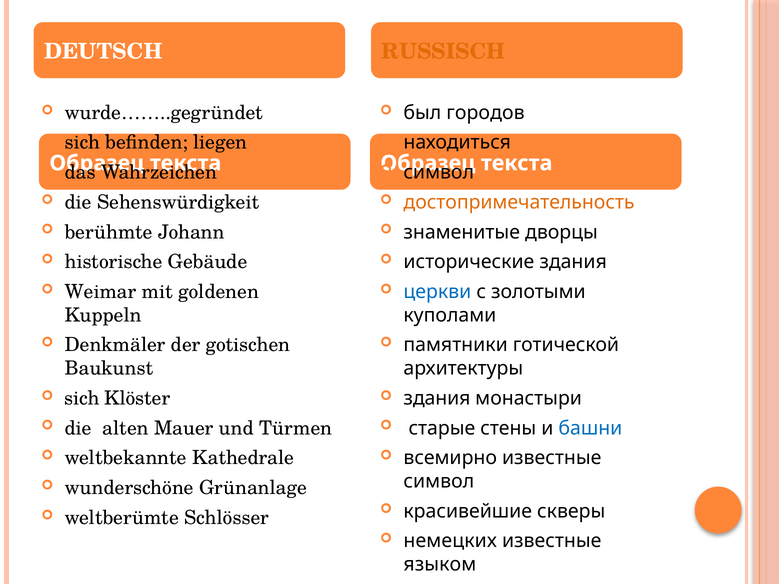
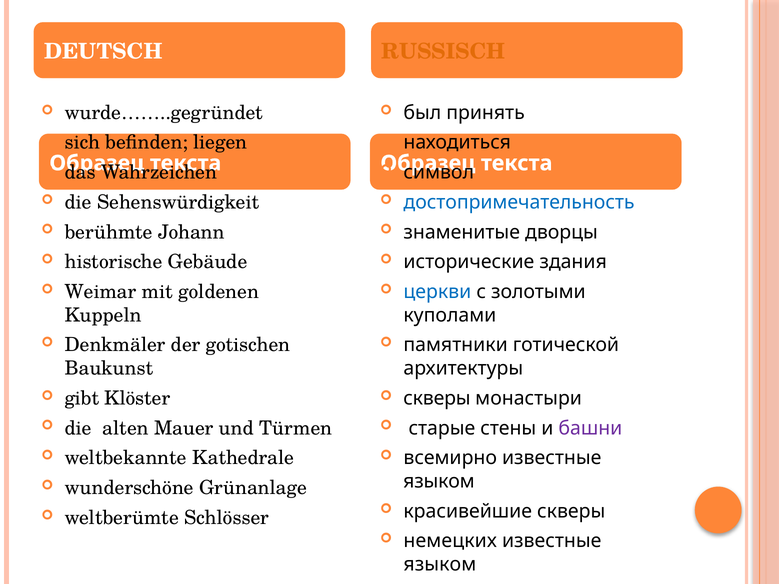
городов: городов -> принять
достопримечательность colour: orange -> blue
sich at (82, 398): sich -> gibt
здания at (437, 398): здания -> скверы
башни colour: blue -> purple
символ at (439, 482): символ -> языком
